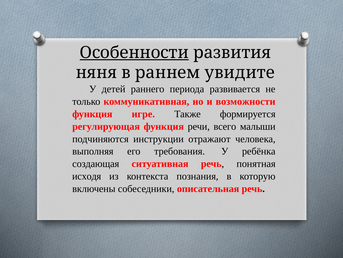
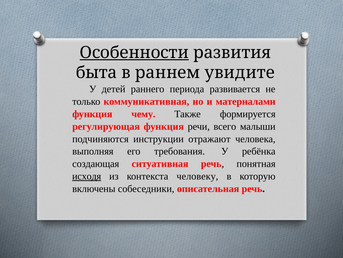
няня: няня -> быта
возможности: возможности -> материалами
игре: игре -> чему
исходя underline: none -> present
познания: познания -> человеку
